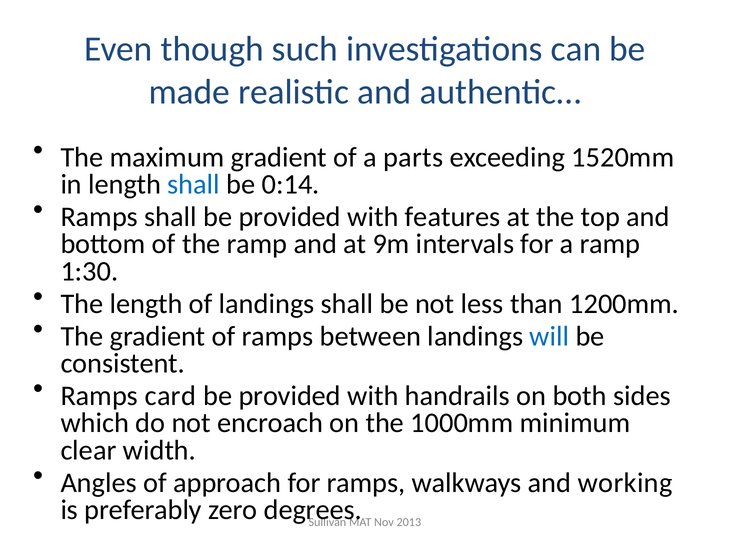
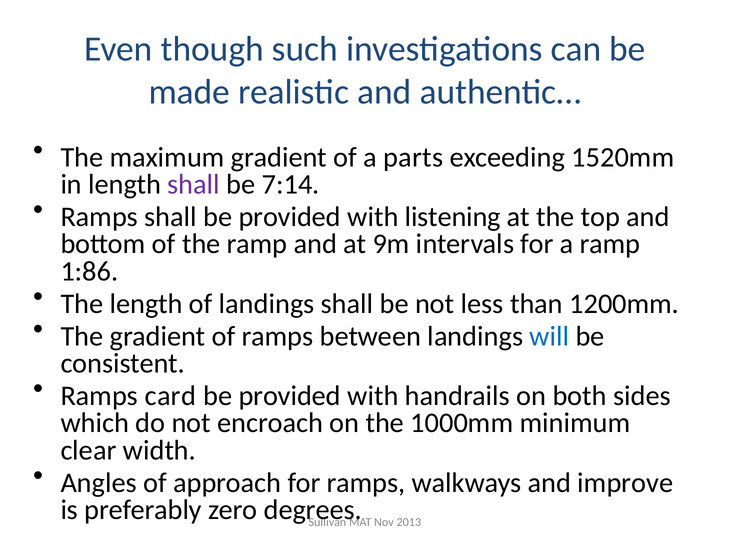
shall at (194, 185) colour: blue -> purple
0:14: 0:14 -> 7:14
features: features -> listening
1:30: 1:30 -> 1:86
working: working -> improve
